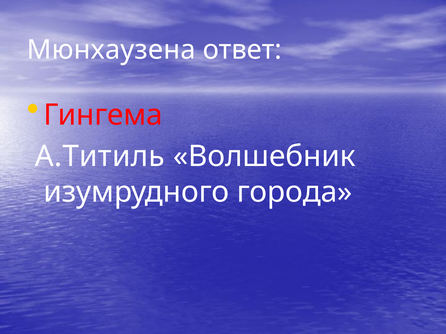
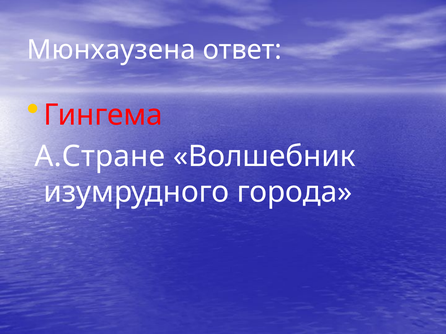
А.Титиль: А.Титиль -> А.Стране
